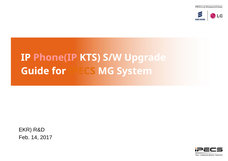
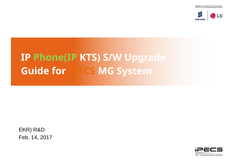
Phone(IP colour: pink -> light green
